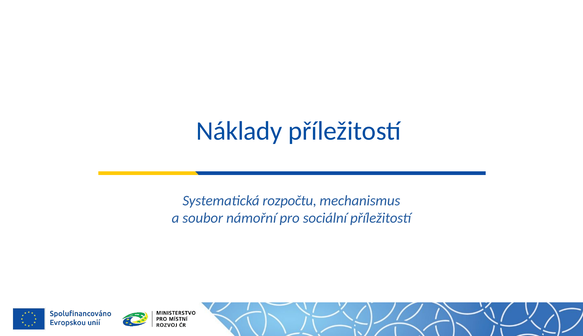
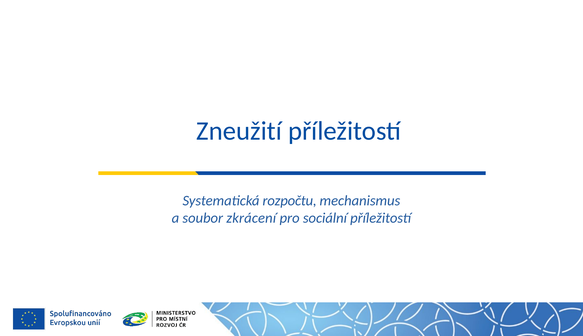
Náklady: Náklady -> Zneužití
námořní: námořní -> zkrácení
